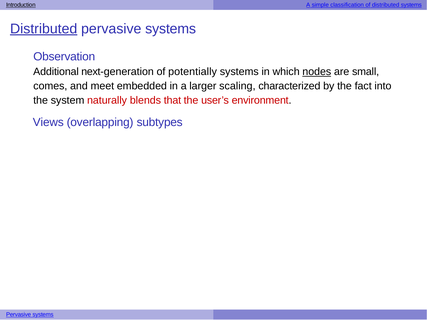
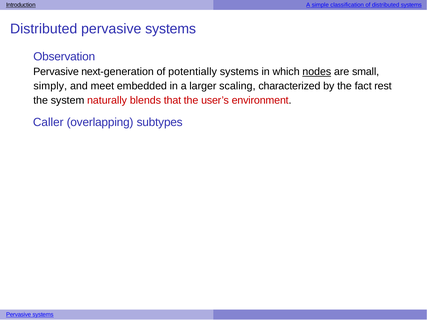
Distributed at (44, 29) underline: present -> none
Additional at (56, 72): Additional -> Pervasive
comes: comes -> simply
into: into -> rest
Views: Views -> Caller
